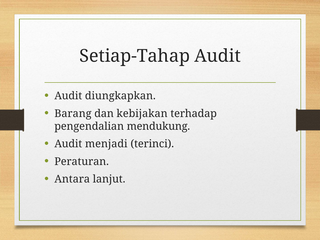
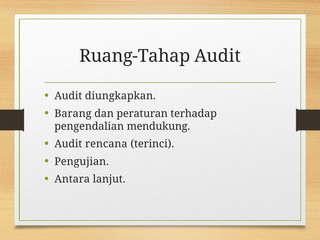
Setiap-Tahap: Setiap-Tahap -> Ruang-Tahap
kebijakan: kebijakan -> peraturan
menjadi: menjadi -> rencana
Peraturan: Peraturan -> Pengujian
